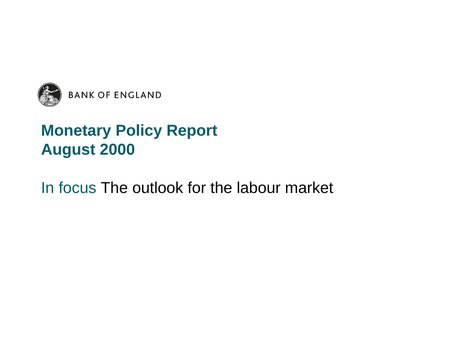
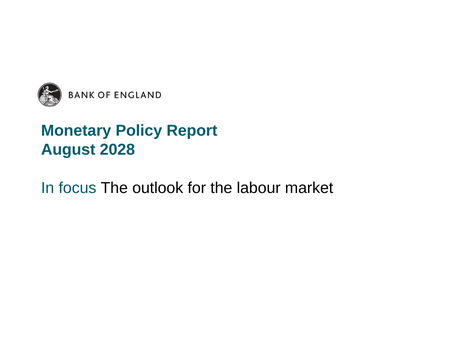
2000: 2000 -> 2028
